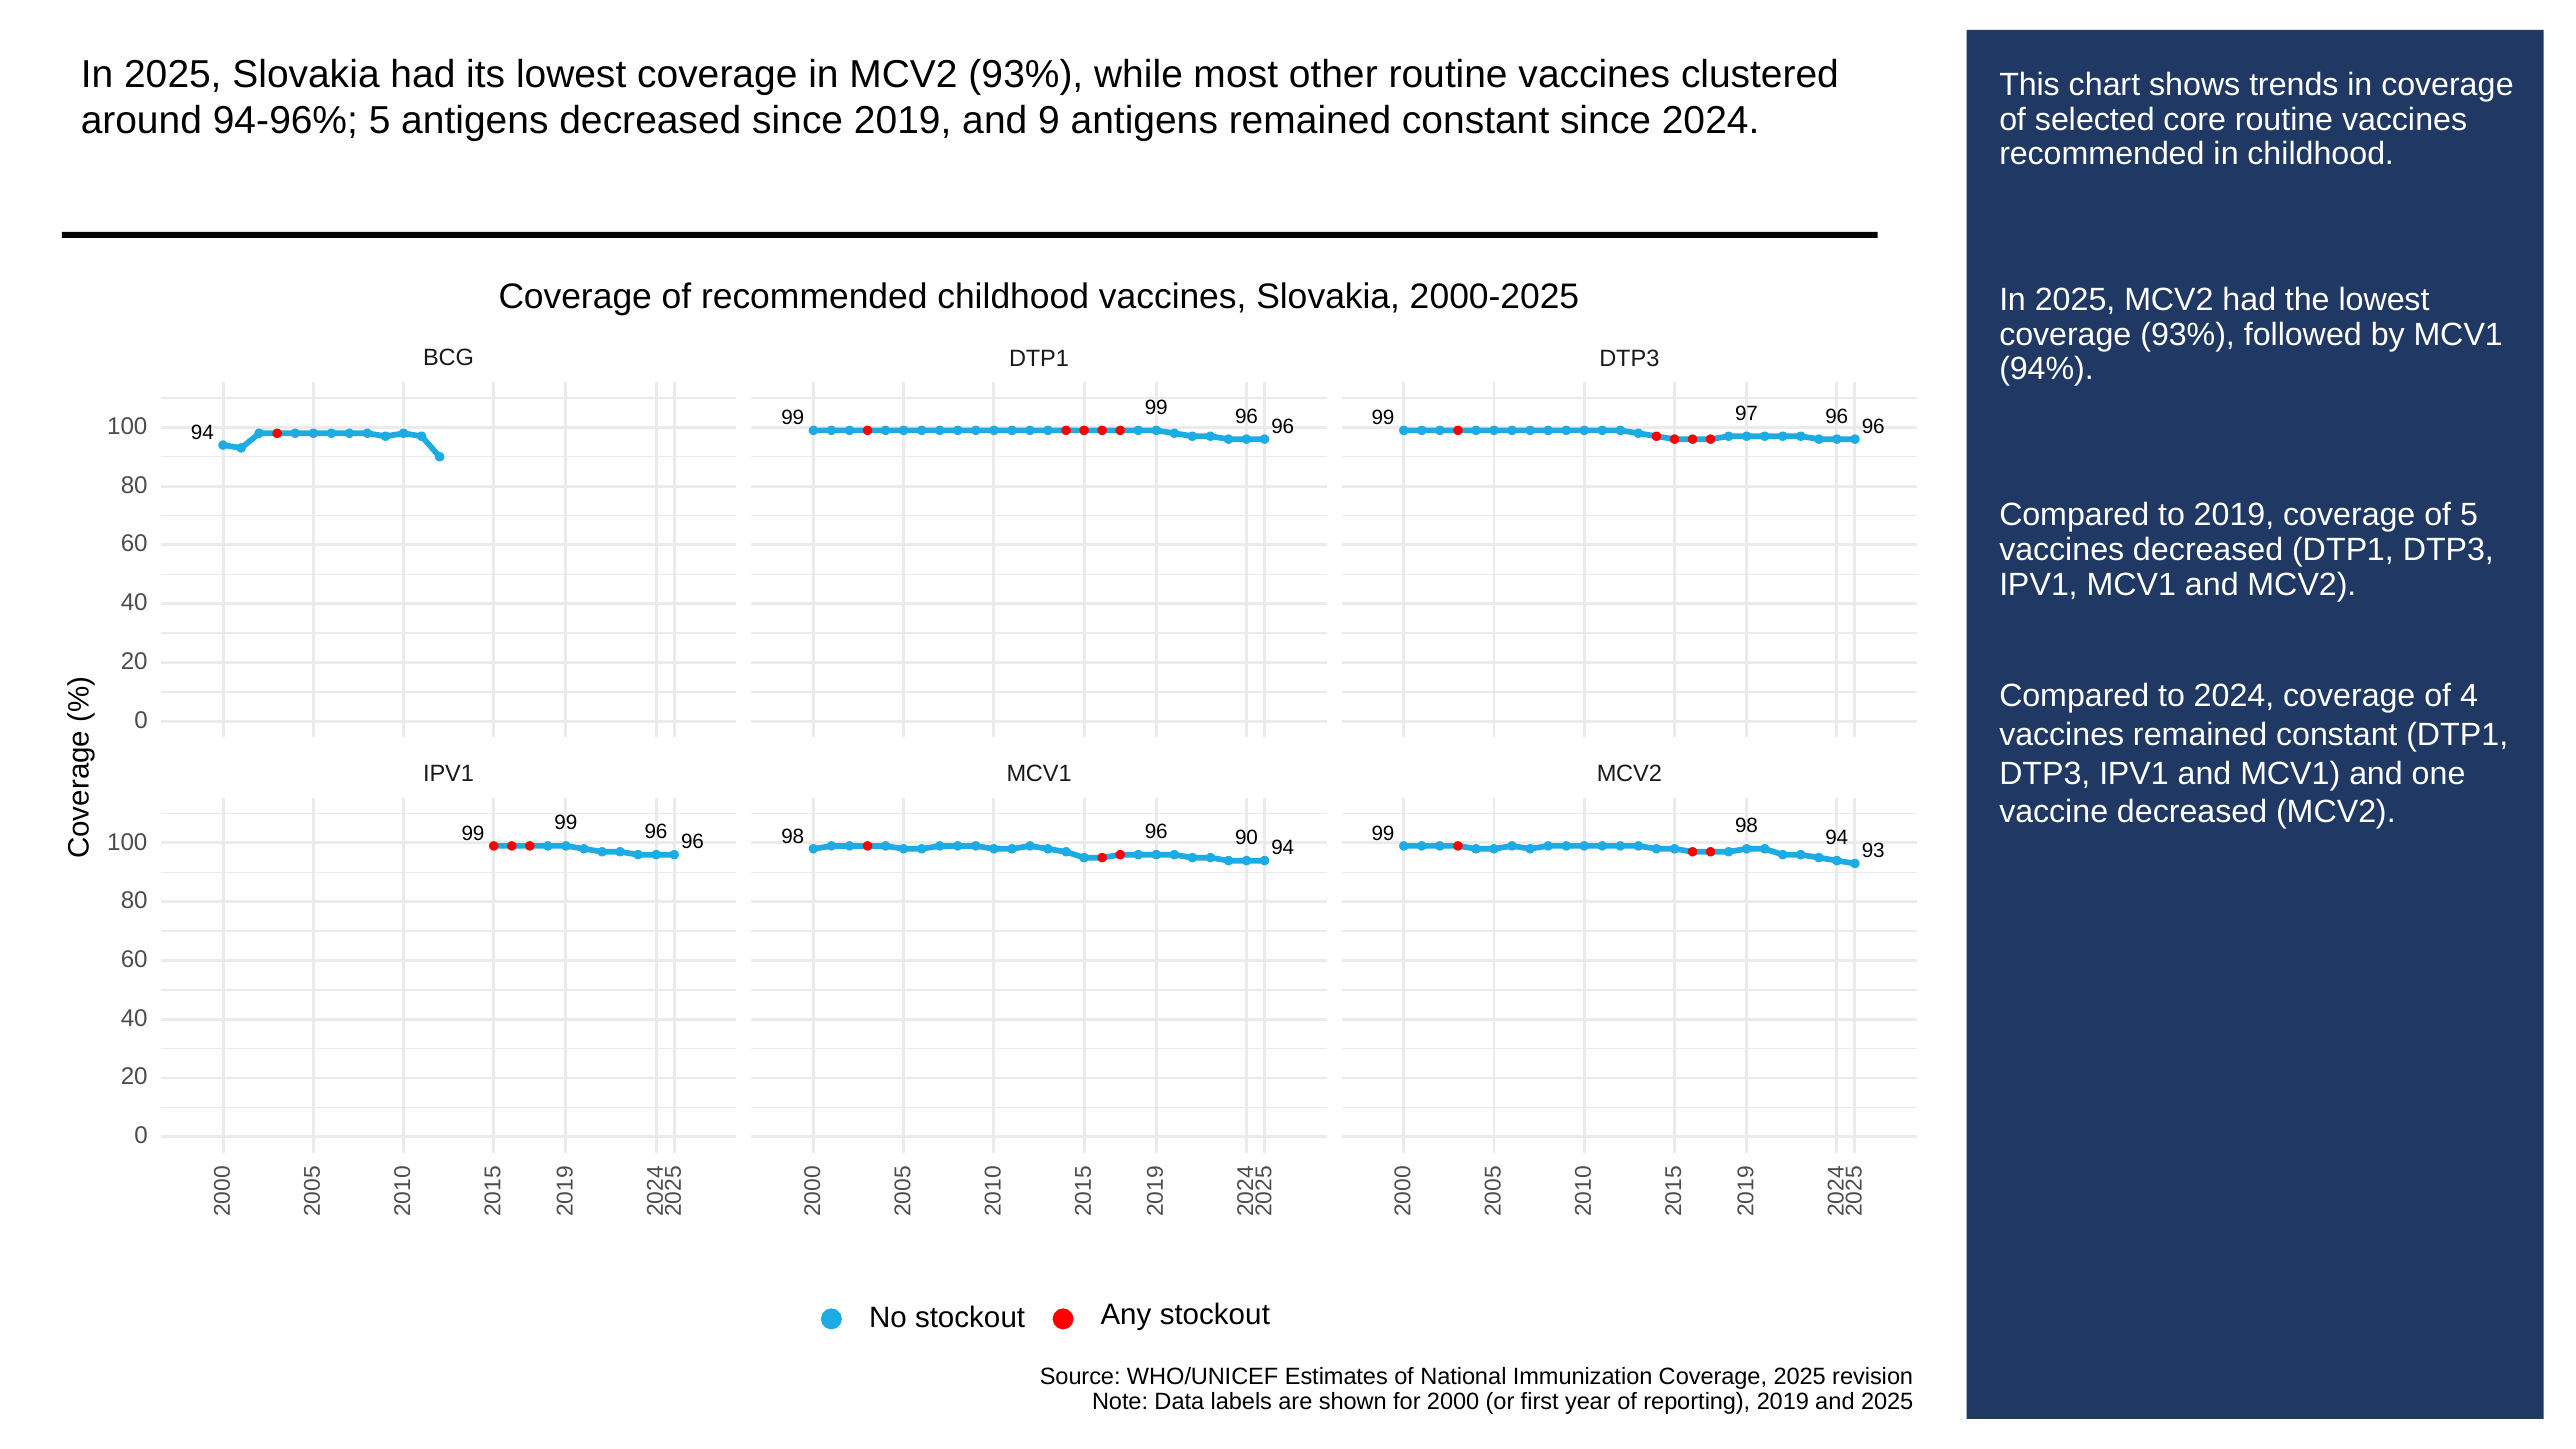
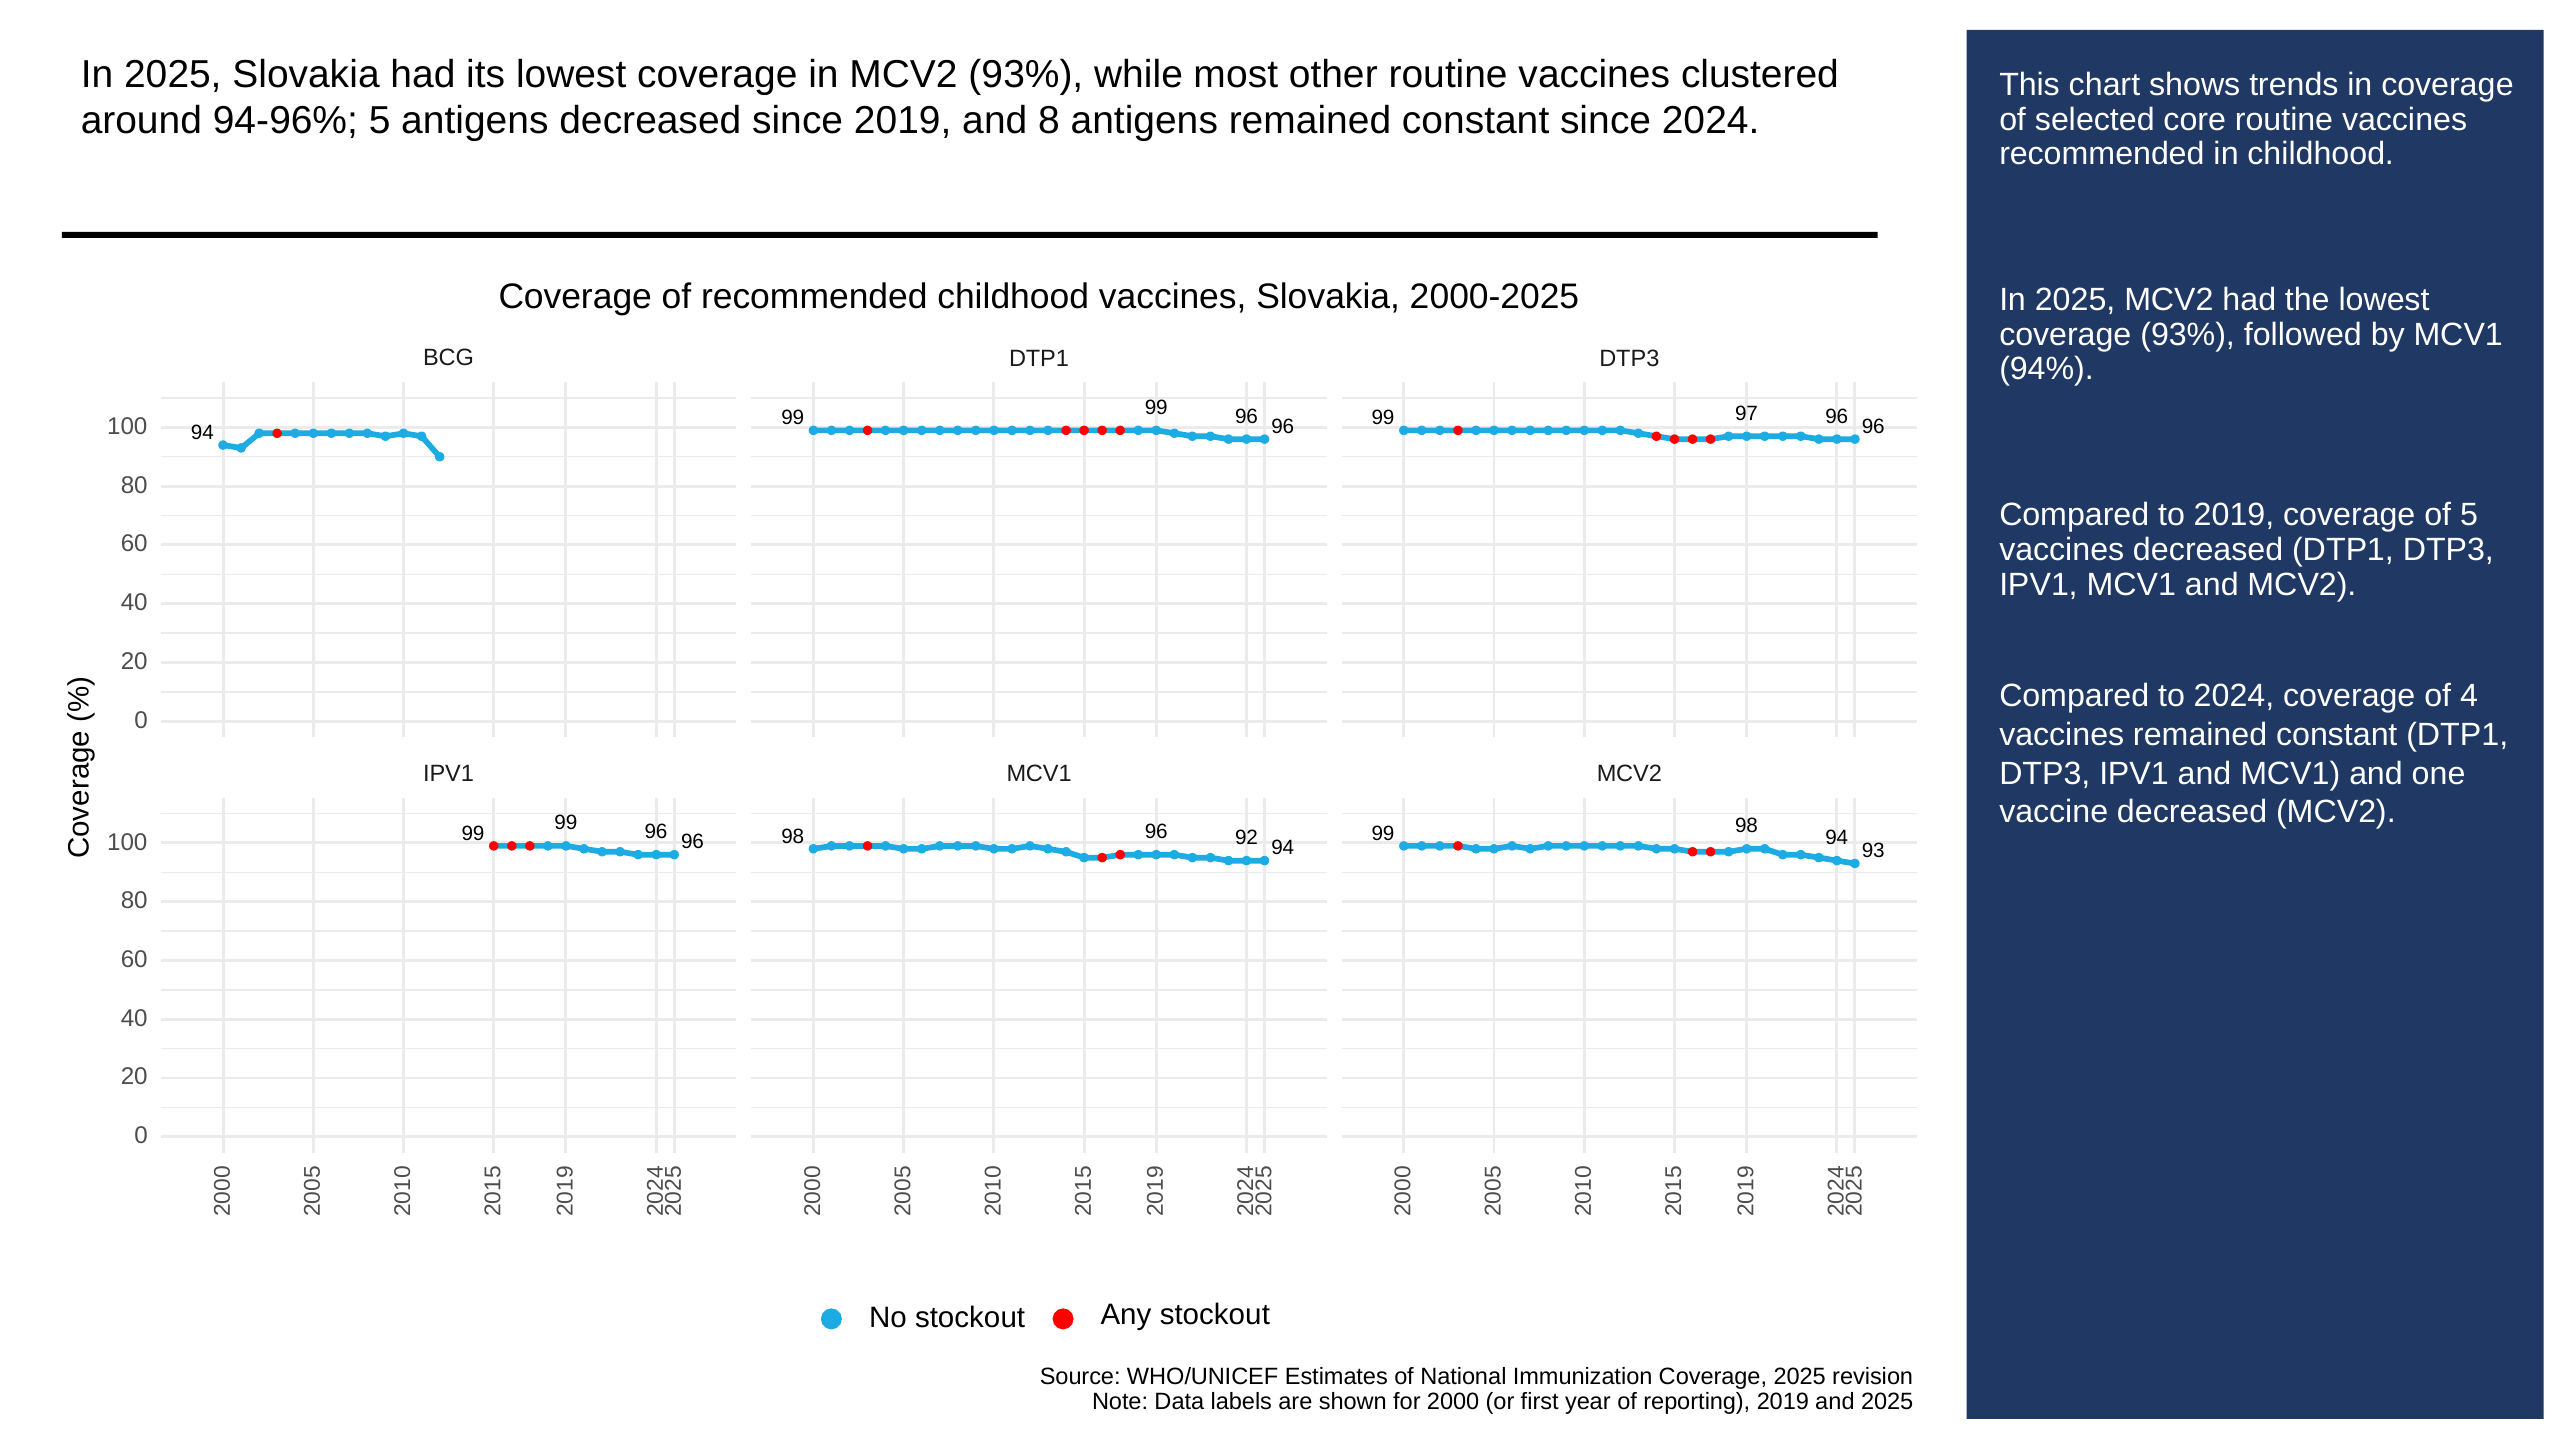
and 9: 9 -> 8
90: 90 -> 92
